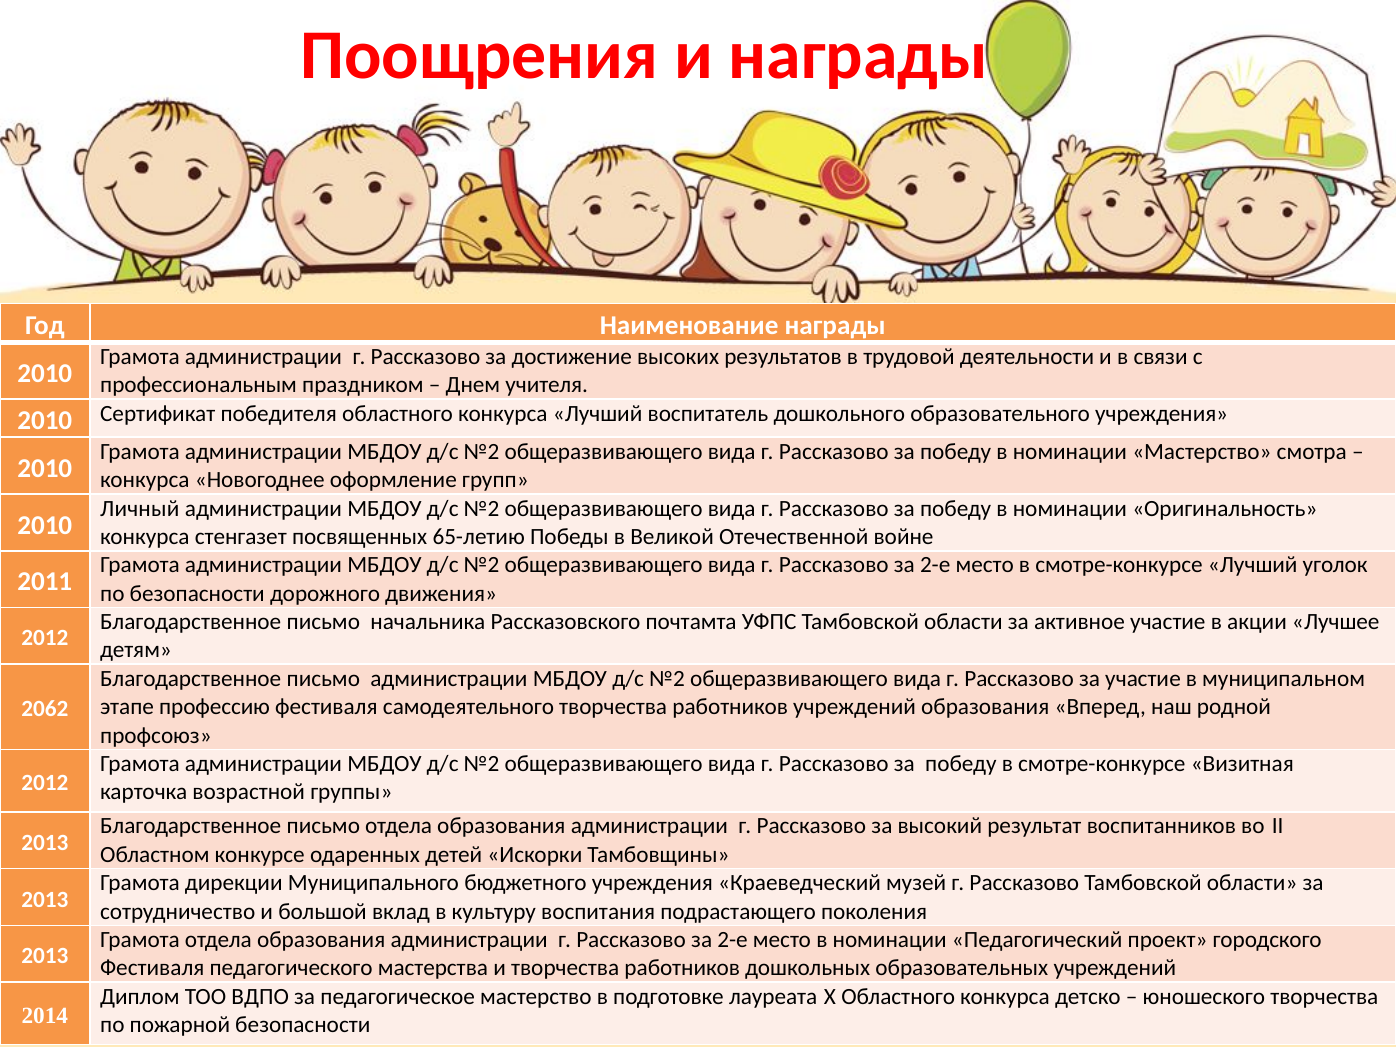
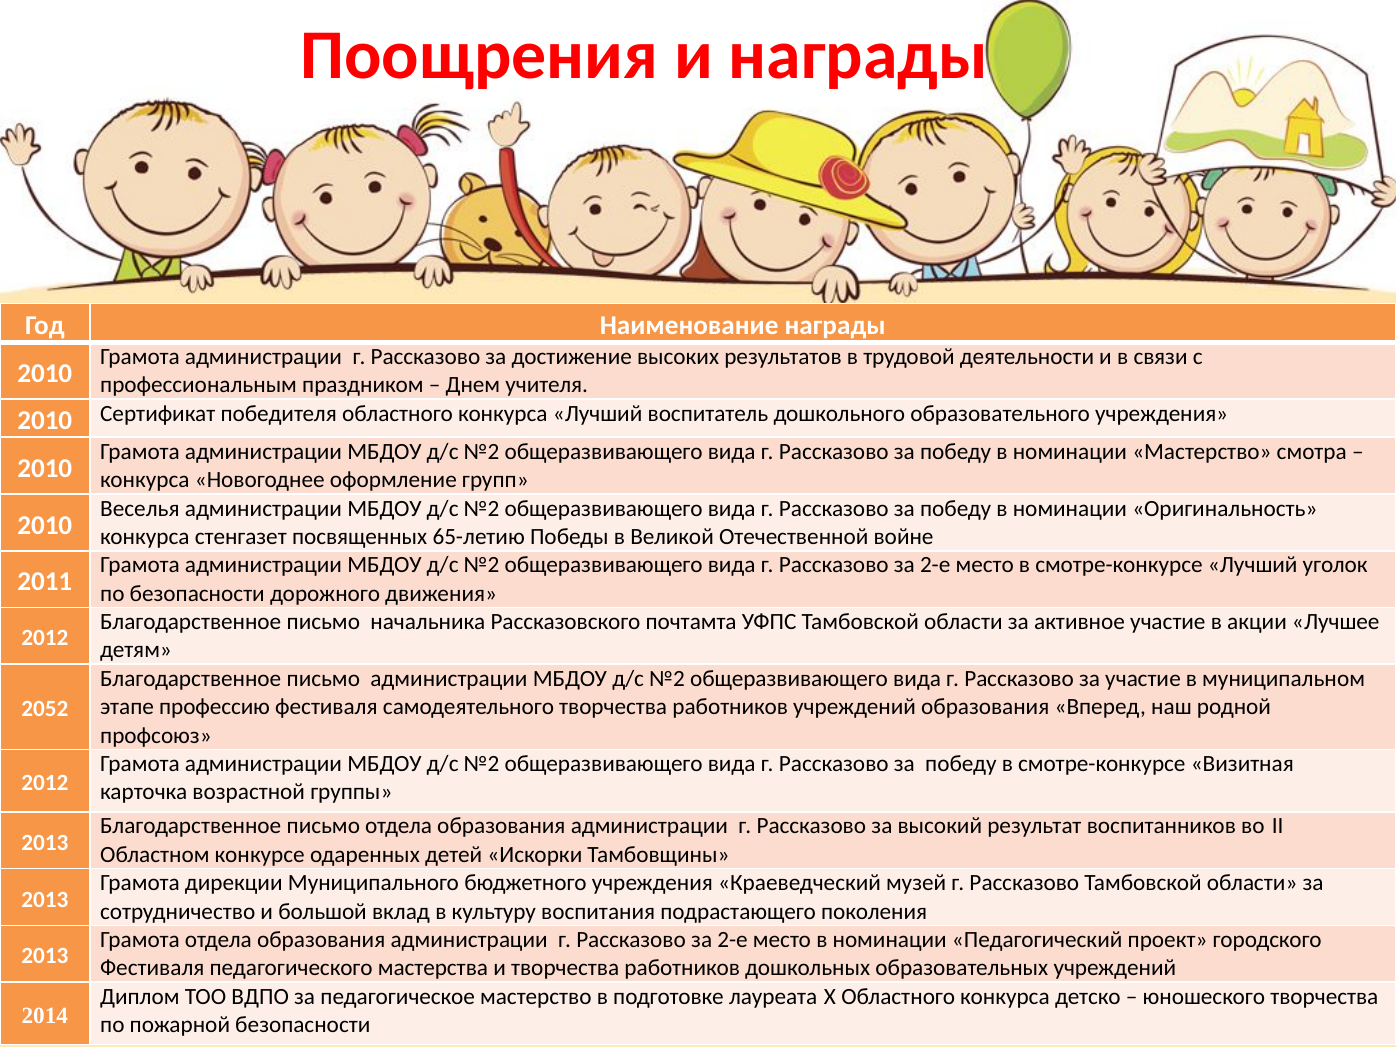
Личный: Личный -> Веселья
2062: 2062 -> 2052
